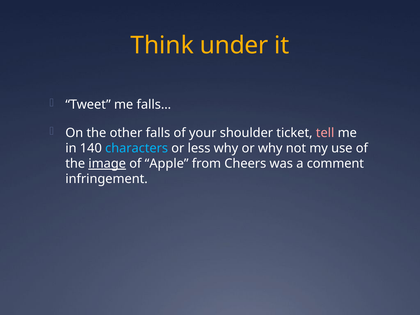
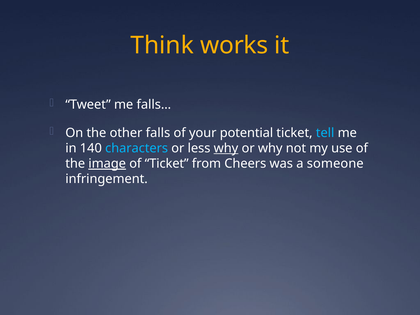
under: under -> works
shoulder: shoulder -> potential
tell colour: pink -> light blue
why at (226, 148) underline: none -> present
of Apple: Apple -> Ticket
comment: comment -> someone
